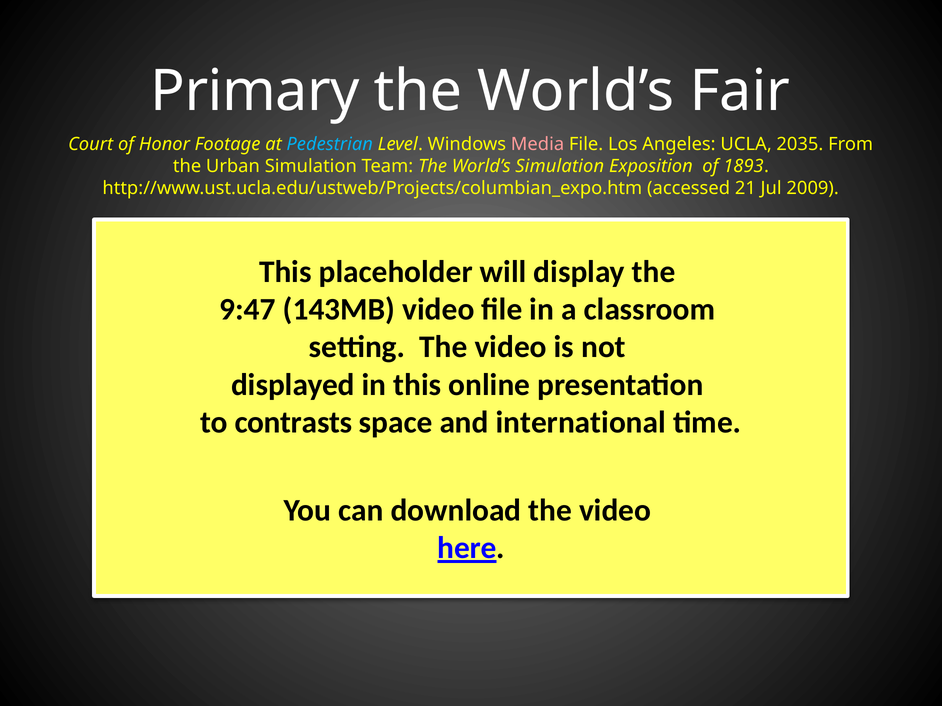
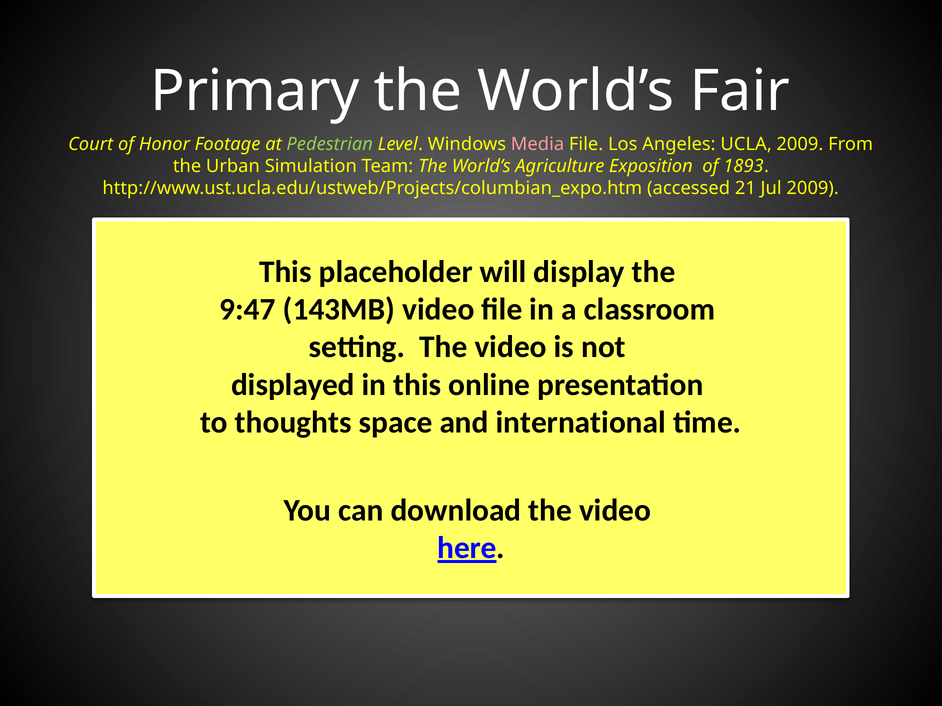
Pedestrian colour: light blue -> light green
UCLA 2035: 2035 -> 2009
World’s Simulation: Simulation -> Agriculture
contrasts: contrasts -> thoughts
